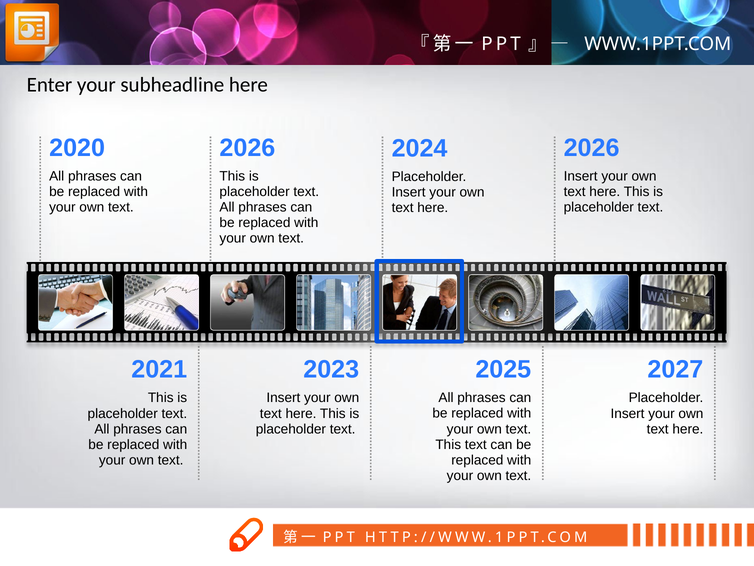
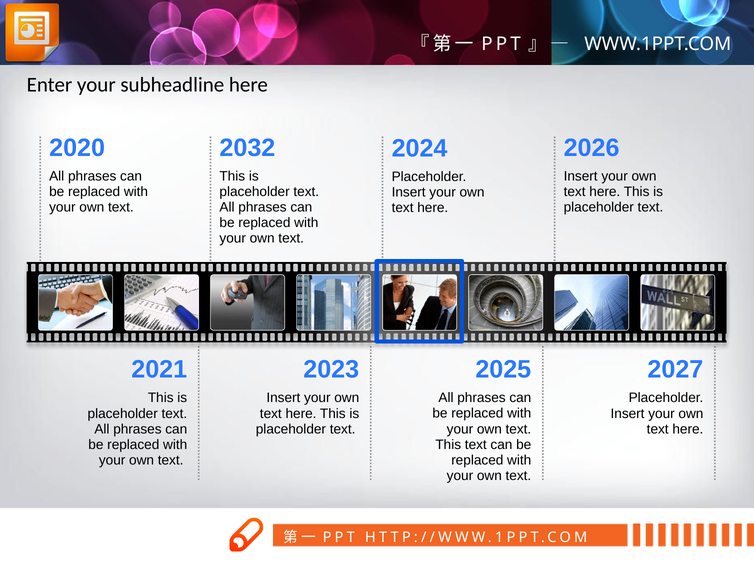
2026 at (247, 148): 2026 -> 2032
